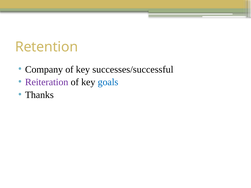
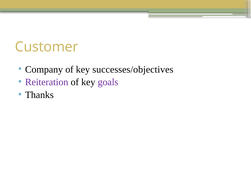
Retention: Retention -> Customer
successes/successful: successes/successful -> successes/objectives
goals colour: blue -> purple
